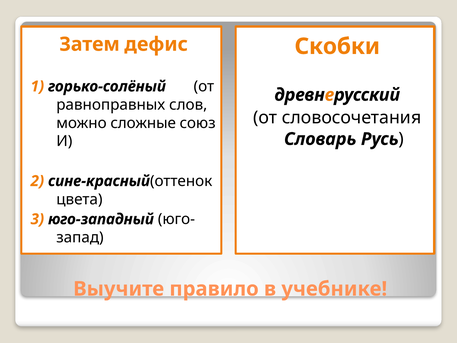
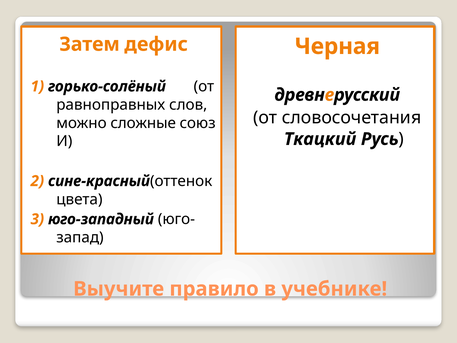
Скобки: Скобки -> Черная
Словарь: Словарь -> Ткацкий
